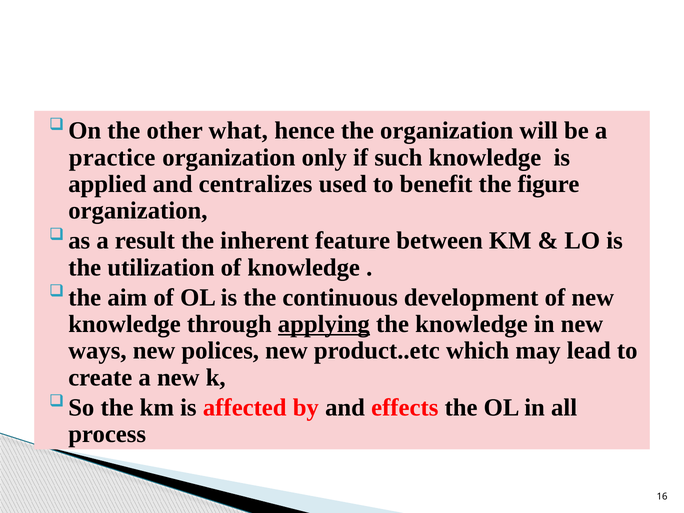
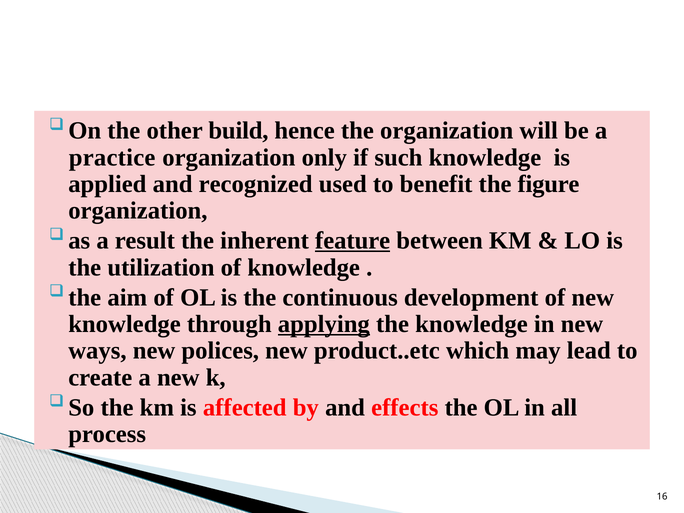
what: what -> build
centralizes: centralizes -> recognized
feature underline: none -> present
